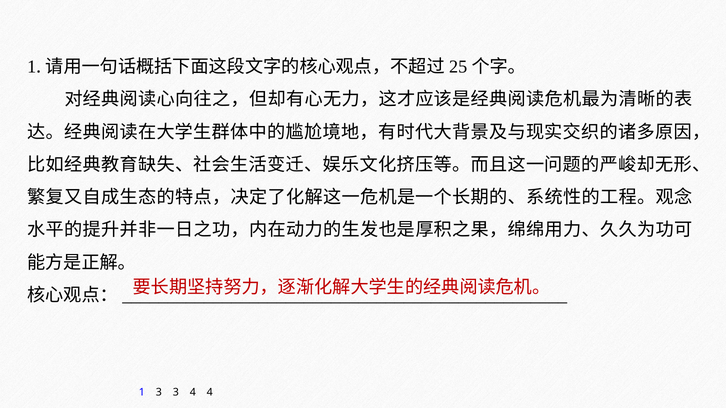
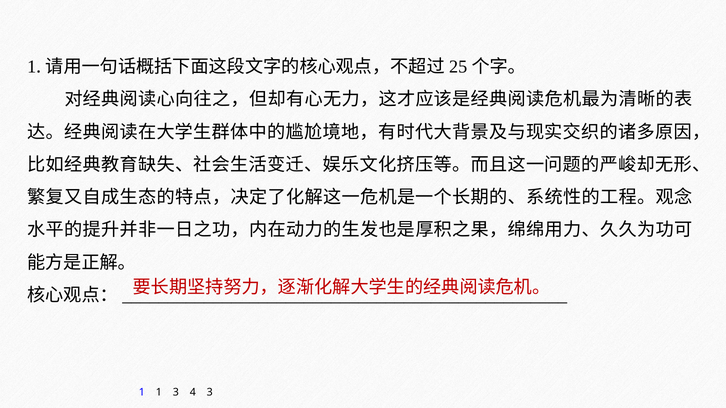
1 3: 3 -> 1
4 4: 4 -> 3
